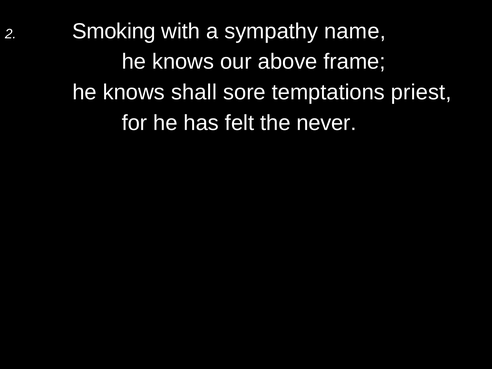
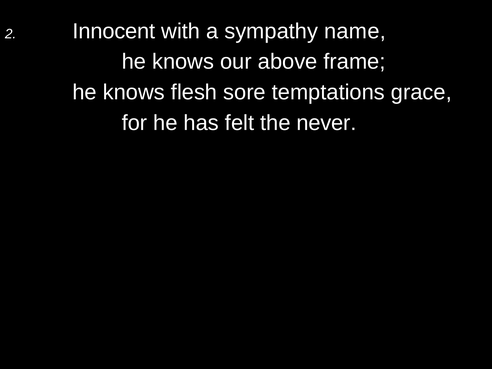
Smoking: Smoking -> Innocent
shall: shall -> flesh
priest: priest -> grace
